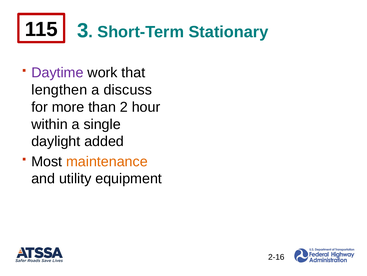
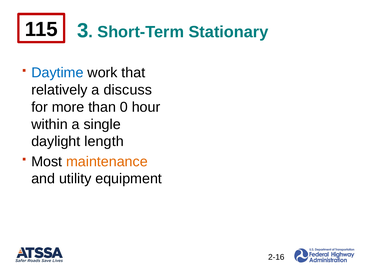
Daytime colour: purple -> blue
lengthen: lengthen -> relatively
2: 2 -> 0
added: added -> length
